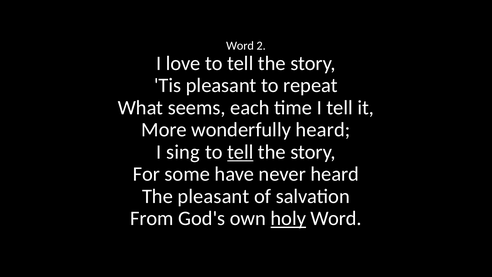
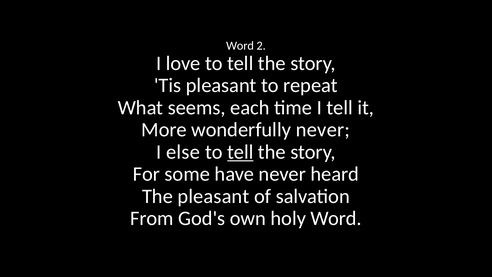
wonderfully heard: heard -> never
sing: sing -> else
holy underline: present -> none
